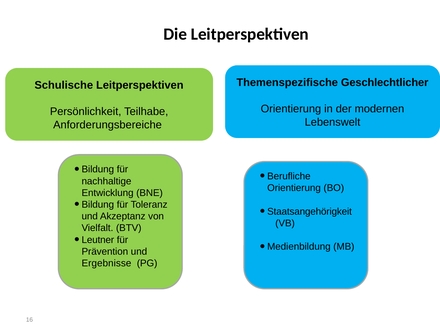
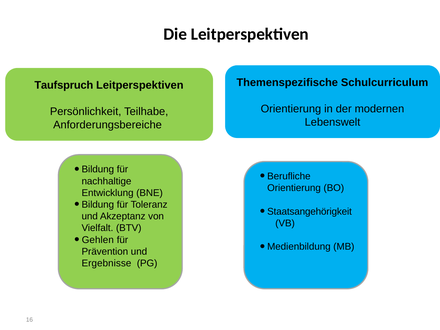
Geschlechtlicher: Geschlechtlicher -> Schulcurriculum
Schulische: Schulische -> Taufspruch
Leutner: Leutner -> Gehlen
